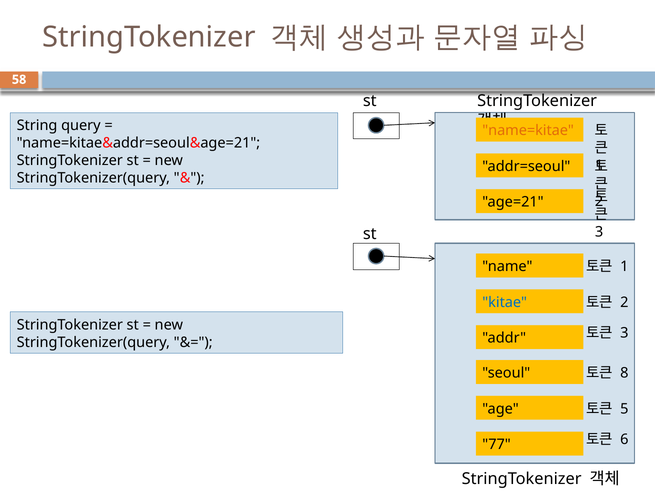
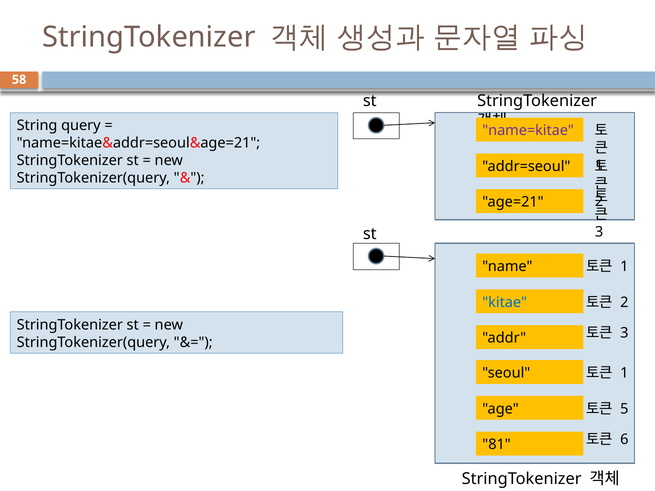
name=kitae colour: orange -> purple
8 at (624, 373): 8 -> 1
77: 77 -> 81
